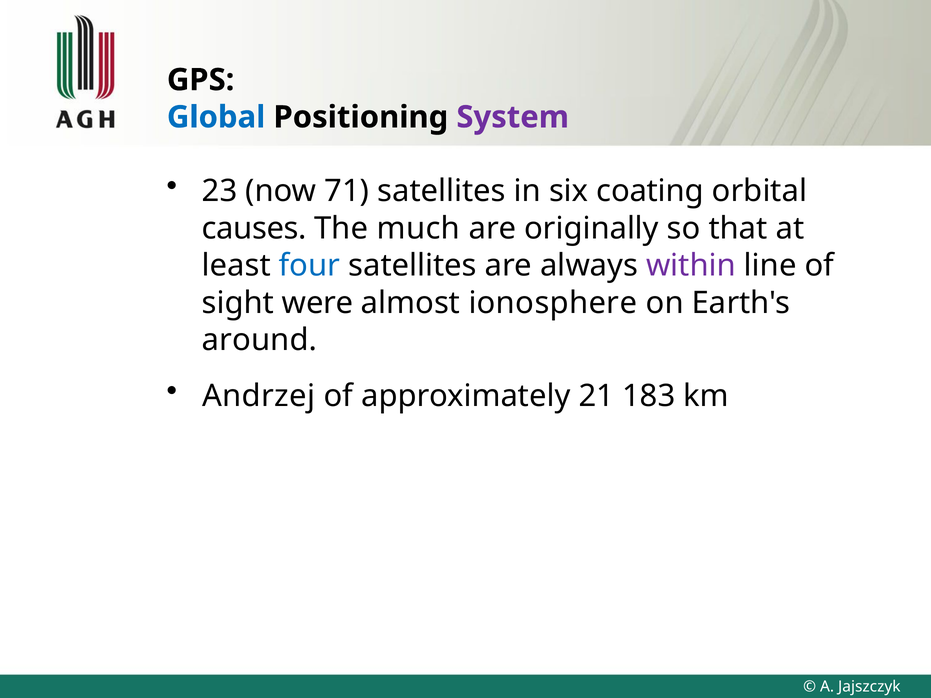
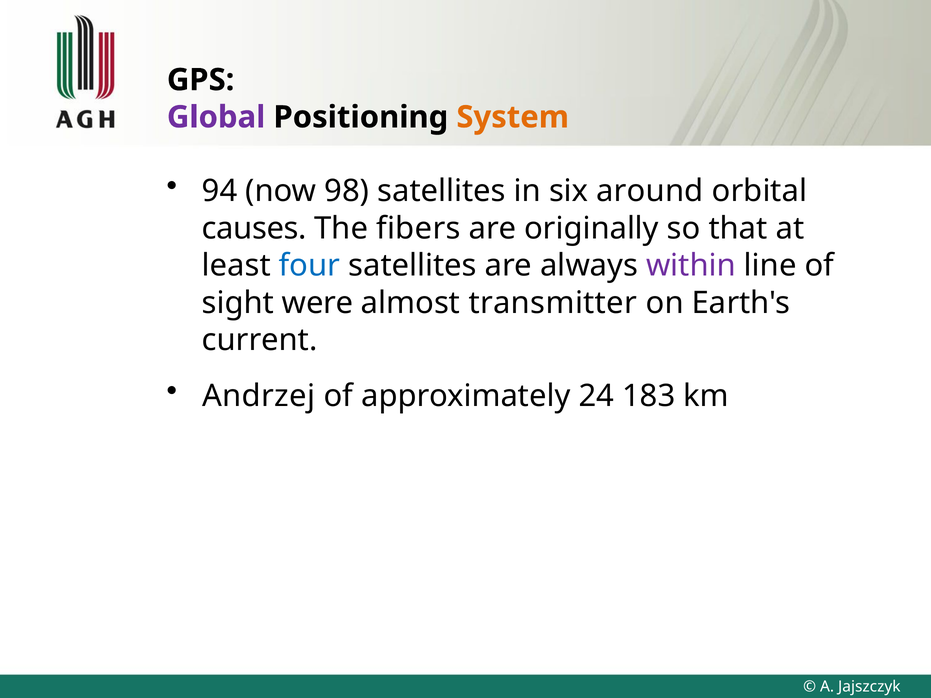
Global colour: blue -> purple
System colour: purple -> orange
23: 23 -> 94
71: 71 -> 98
coating: coating -> around
much: much -> fibers
ionosphere: ionosphere -> transmitter
around: around -> current
21: 21 -> 24
